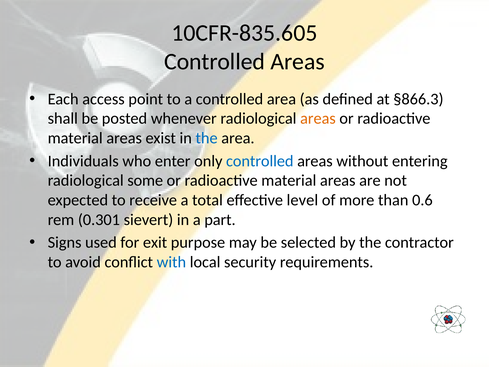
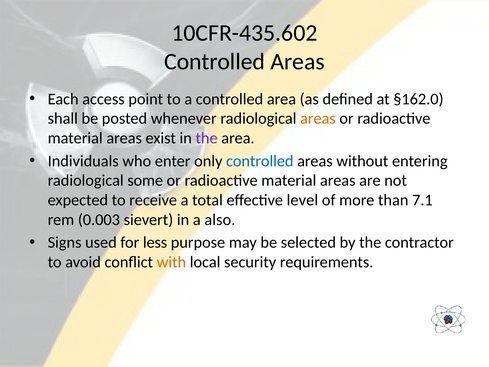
10CFR-835.605: 10CFR-835.605 -> 10CFR-435.602
§866.3: §866.3 -> §162.0
the at (207, 138) colour: blue -> purple
0.6: 0.6 -> 7.1
0.301: 0.301 -> 0.003
part: part -> also
exit: exit -> less
with colour: blue -> orange
